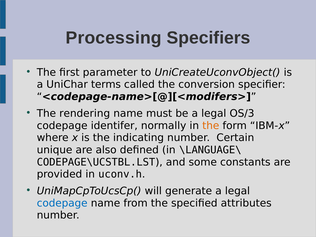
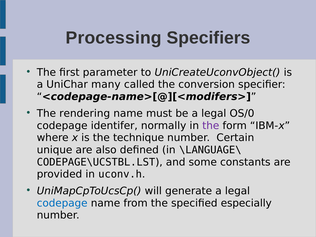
terms: terms -> many
OS/3: OS/3 -> OS/0
the at (211, 126) colour: orange -> purple
indicating: indicating -> technique
attributes: attributes -> especially
